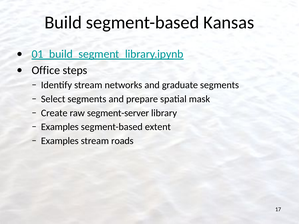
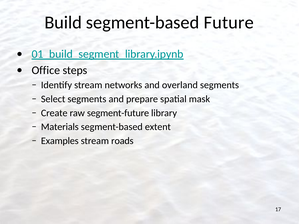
Kansas: Kansas -> Future
graduate: graduate -> overland
segment-server: segment-server -> segment-future
Examples at (60, 127): Examples -> Materials
